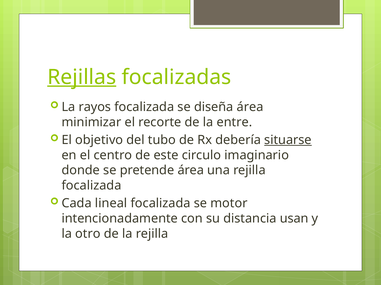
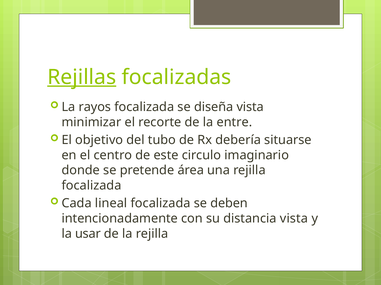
diseña área: área -> vista
situarse underline: present -> none
motor: motor -> deben
distancia usan: usan -> vista
otro: otro -> usar
